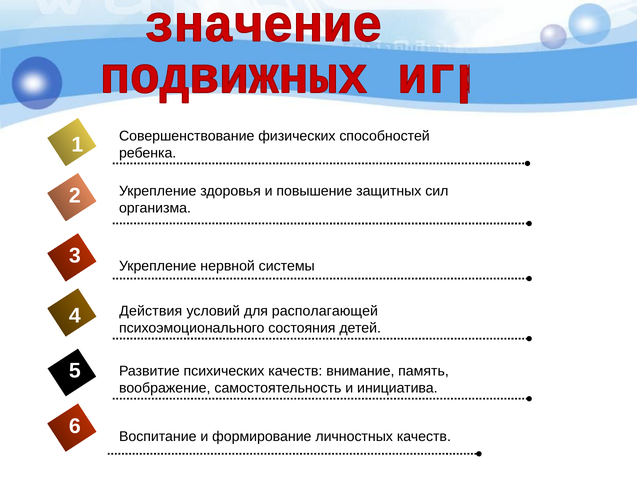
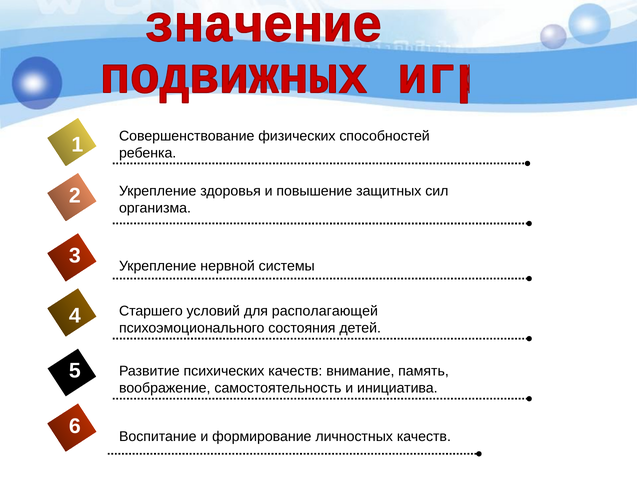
Действия: Действия -> Старшего
